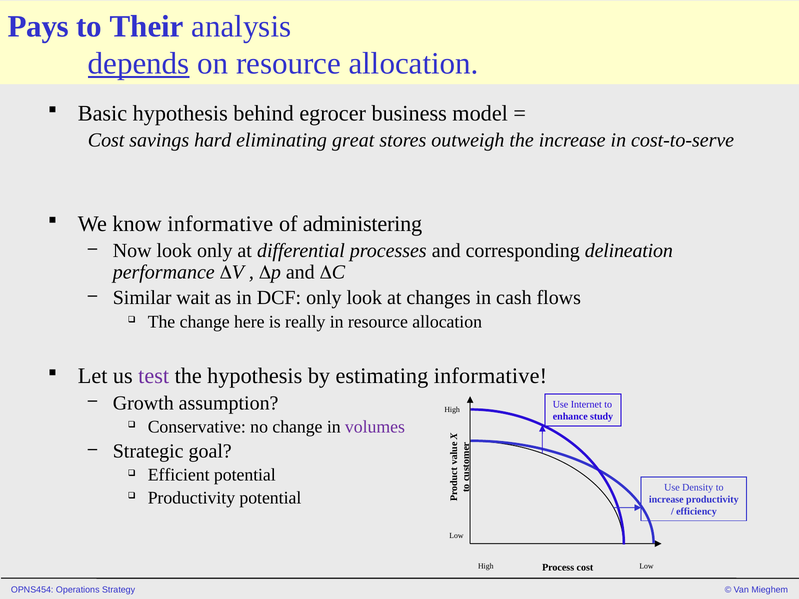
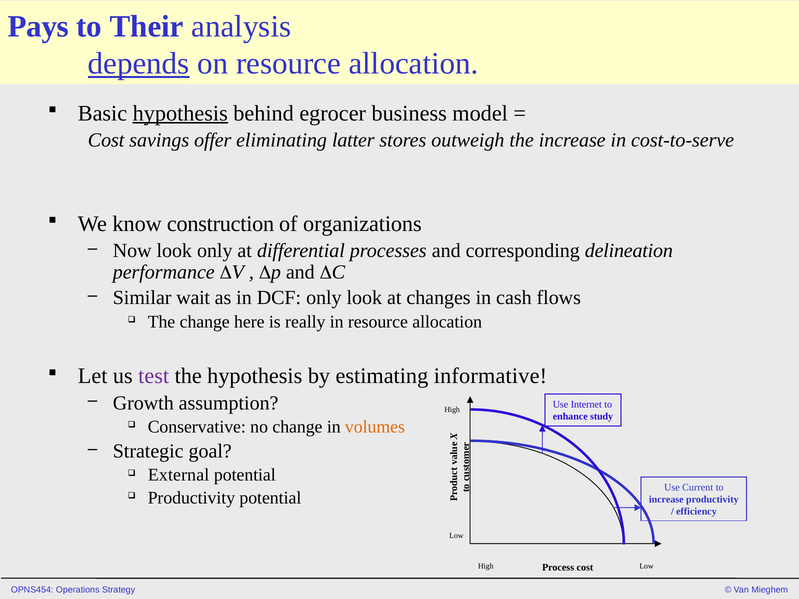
hypothesis at (180, 113) underline: none -> present
hard: hard -> offer
great: great -> latter
know informative: informative -> construction
administering: administering -> organizations
volumes colour: purple -> orange
Efficient: Efficient -> External
Density: Density -> Current
